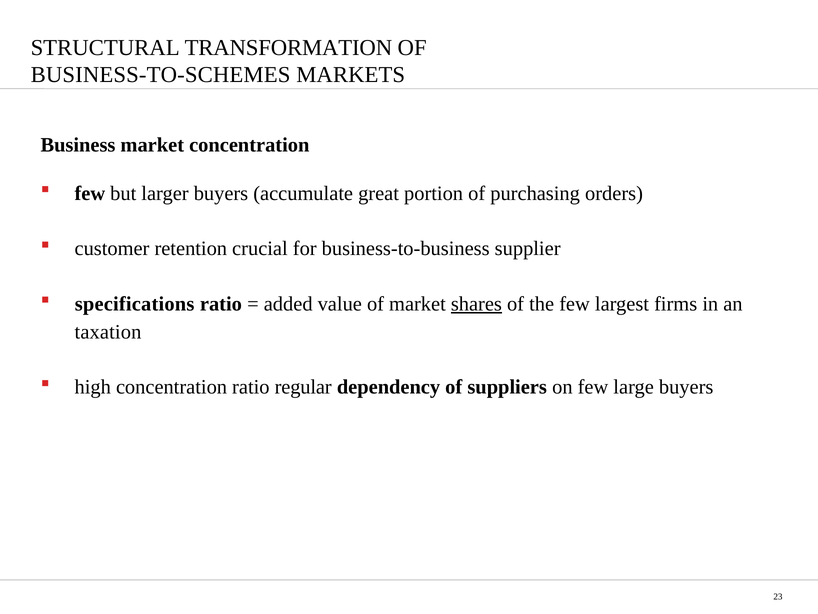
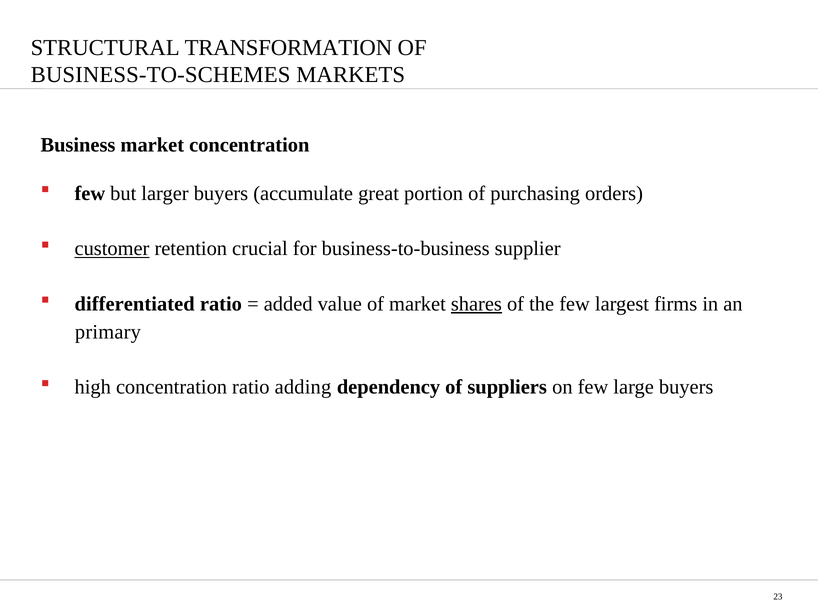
customer underline: none -> present
specifications: specifications -> differentiated
taxation: taxation -> primary
regular: regular -> adding
